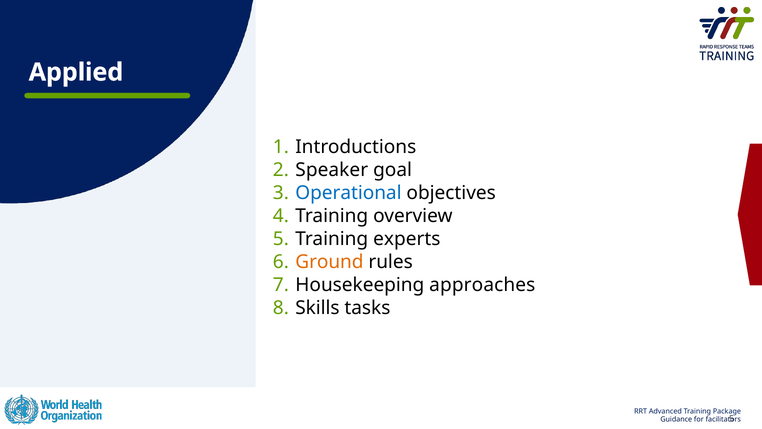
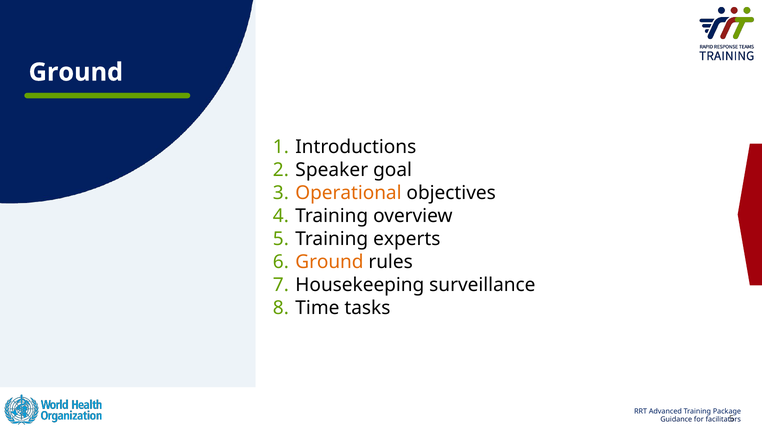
Applied at (76, 72): Applied -> Ground
Operational colour: blue -> orange
approaches: approaches -> surveillance
Skills: Skills -> Time
